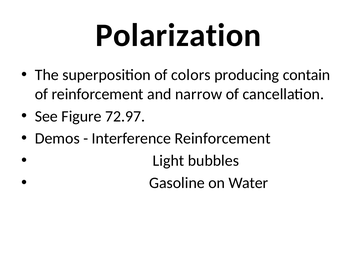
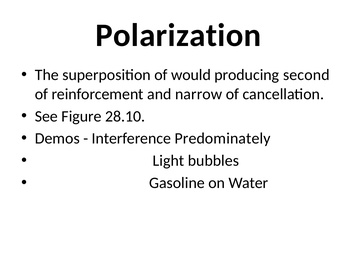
colors: colors -> would
contain: contain -> second
72.97: 72.97 -> 28.10
Interference Reinforcement: Reinforcement -> Predominately
